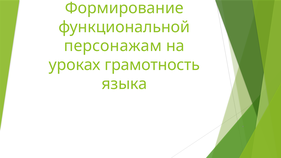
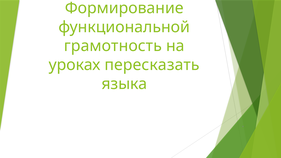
персонажам: персонажам -> грамотность
грамотность: грамотность -> пересказать
